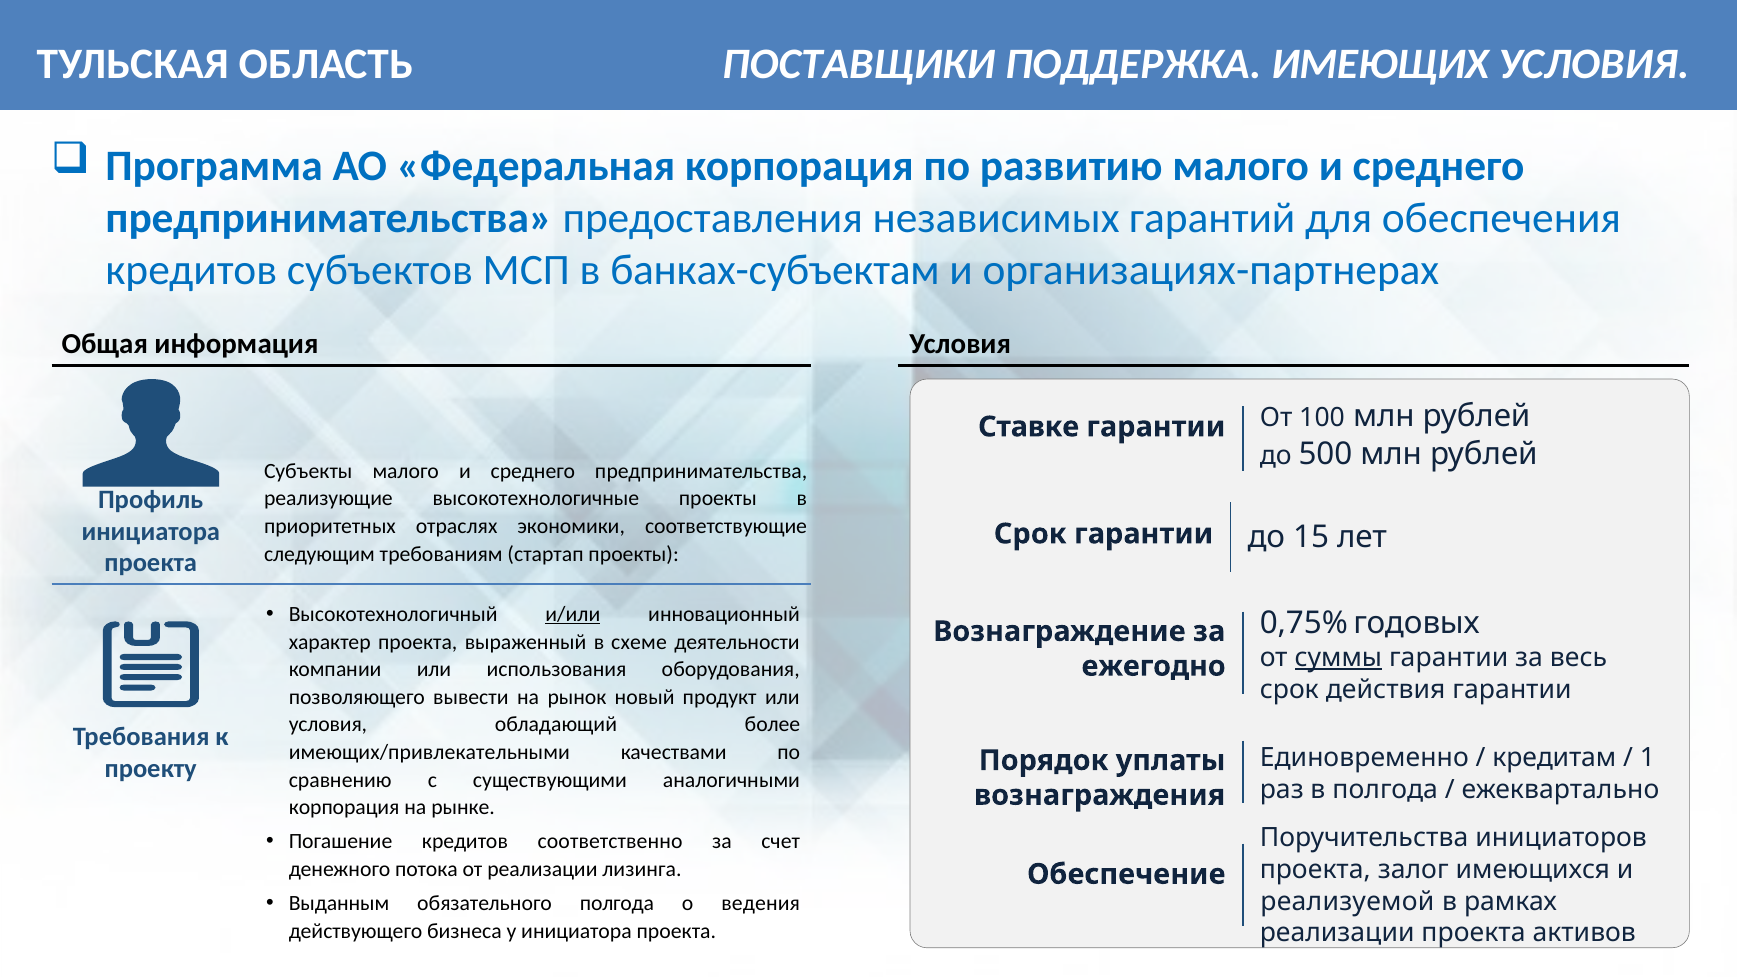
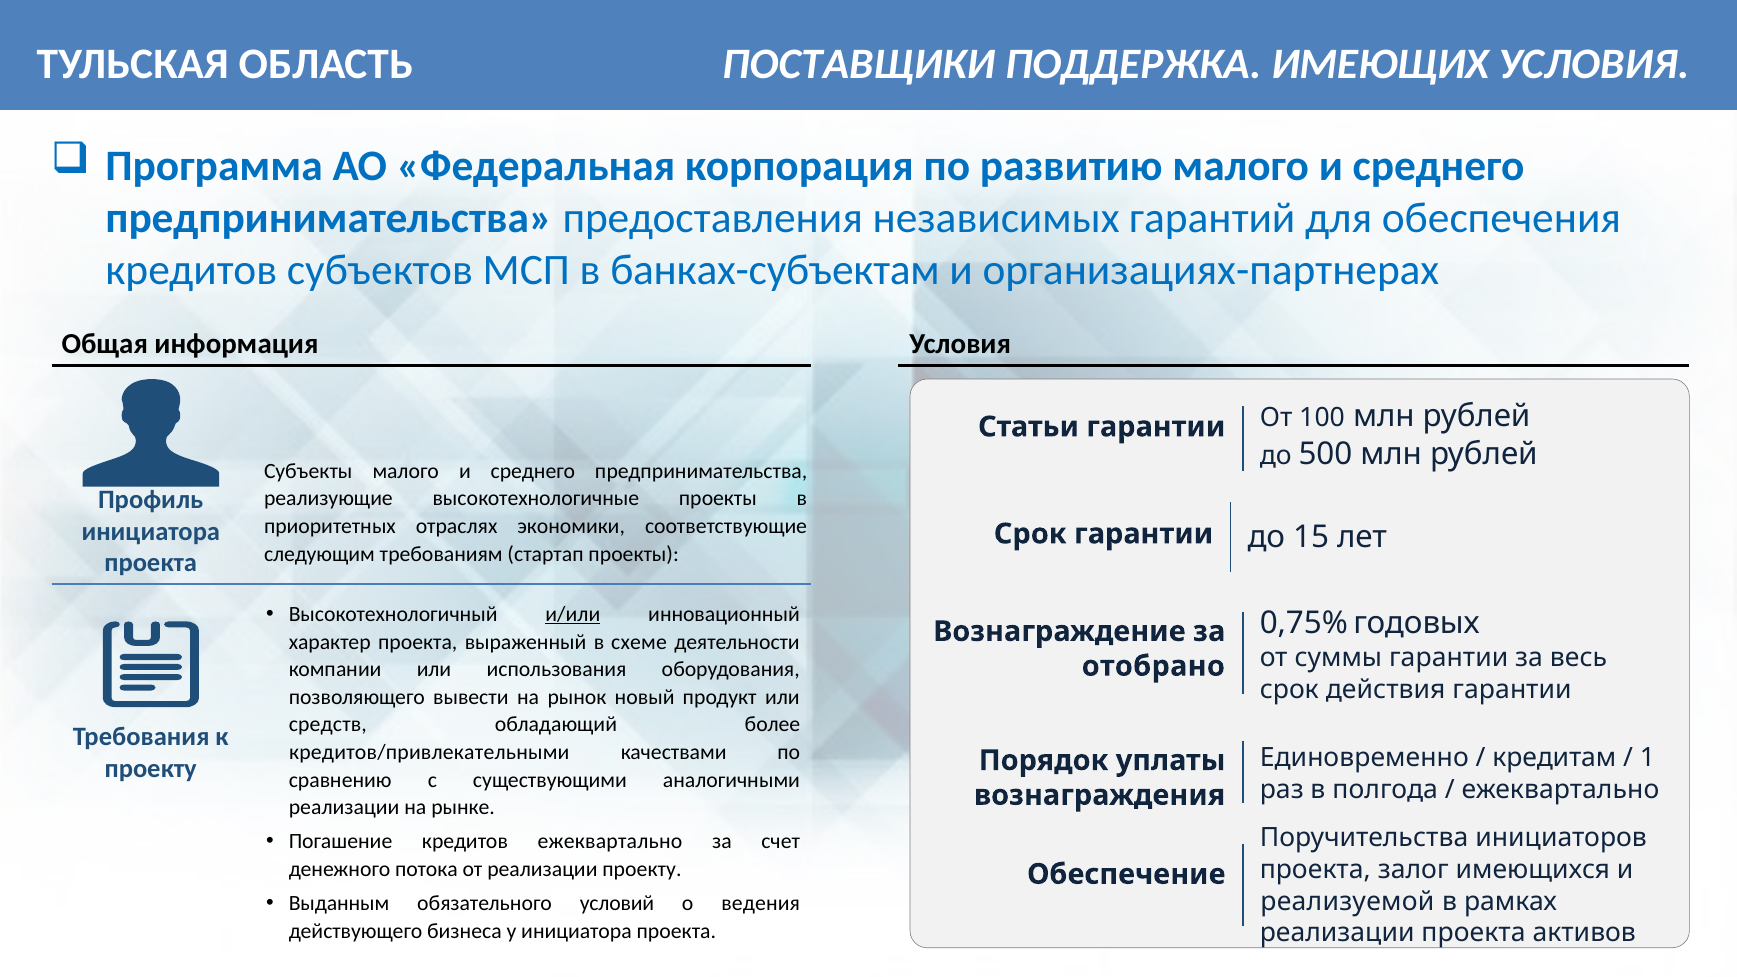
Ставке: Ставке -> Статьи
суммы underline: present -> none
ежегодно: ежегодно -> отобрано
условия at (328, 725): условия -> средств
имеющих/привлекательными: имеющих/привлекательными -> кредитов/привлекательными
корпорация at (344, 808): корпорация -> реализации
кредитов соответственно: соответственно -> ежеквартально
реализации лизинга: лизинга -> проекту
обязательного полгода: полгода -> условий
